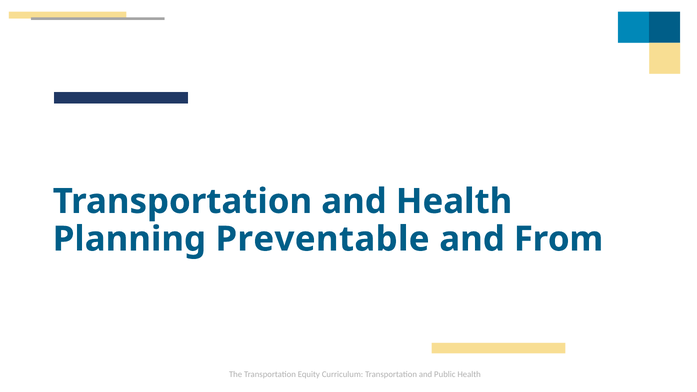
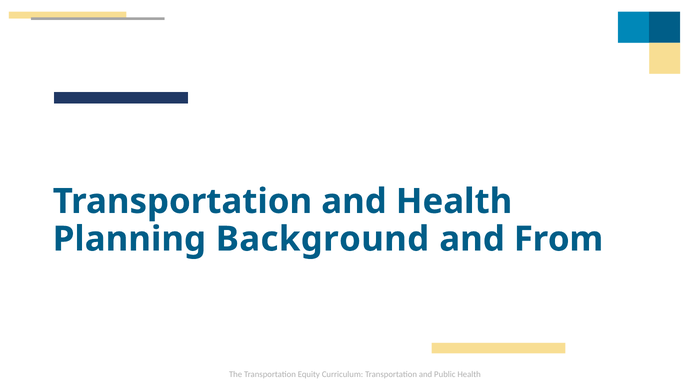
Preventable: Preventable -> Background
